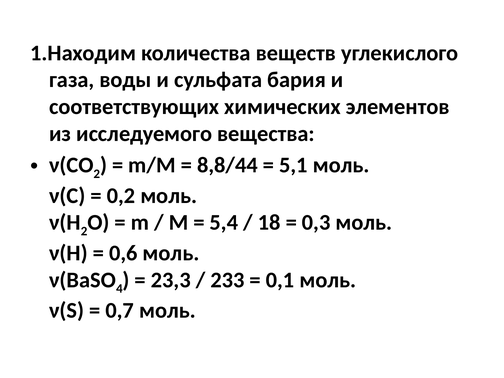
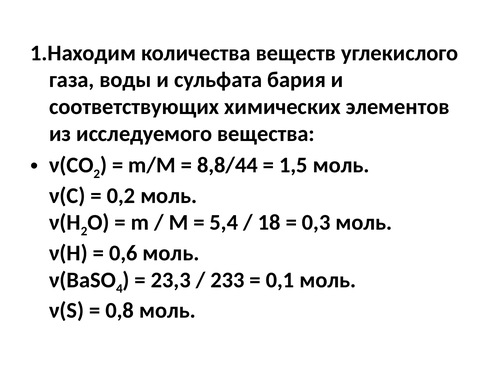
5,1: 5,1 -> 1,5
0,7: 0,7 -> 0,8
